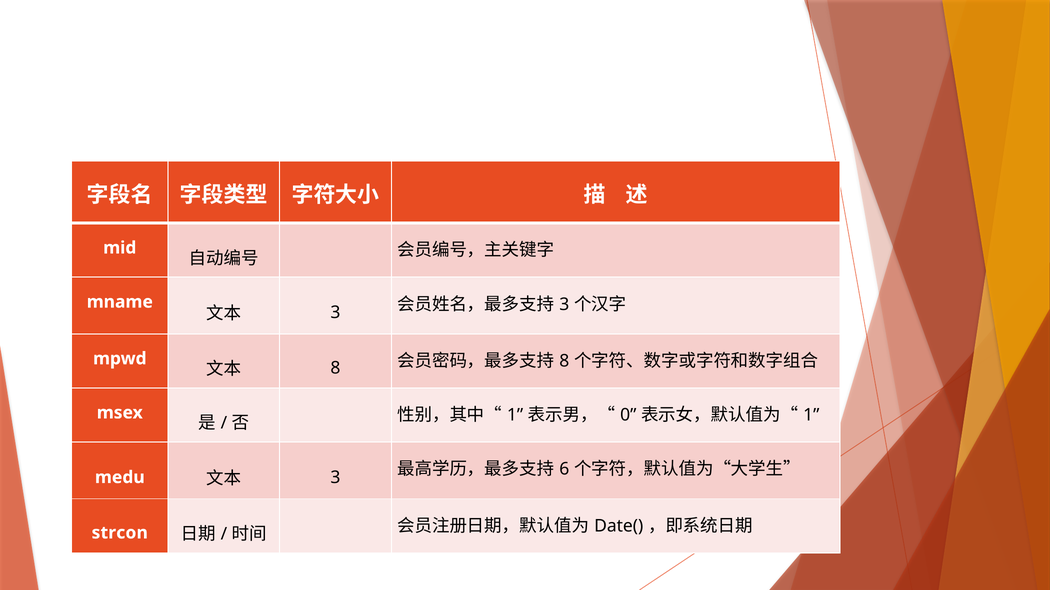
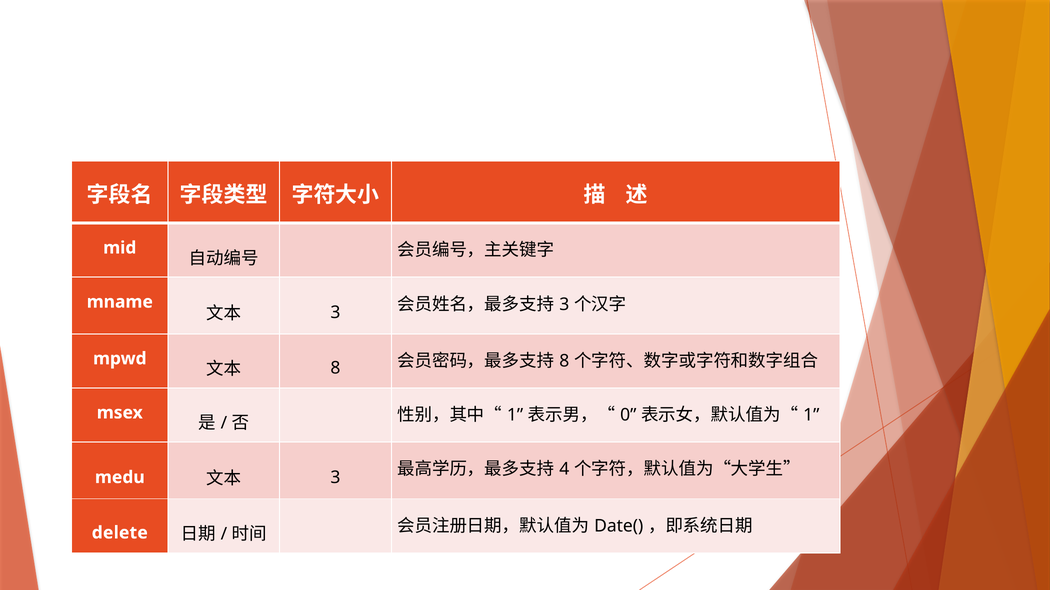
6: 6 -> 4
strcon: strcon -> delete
